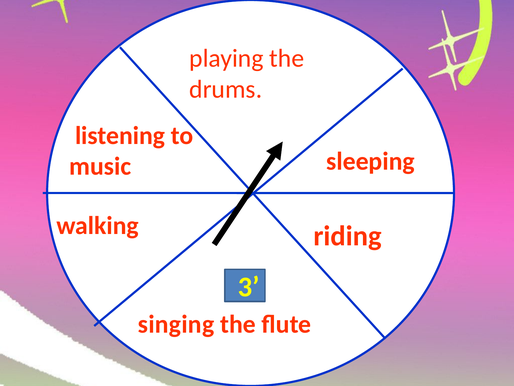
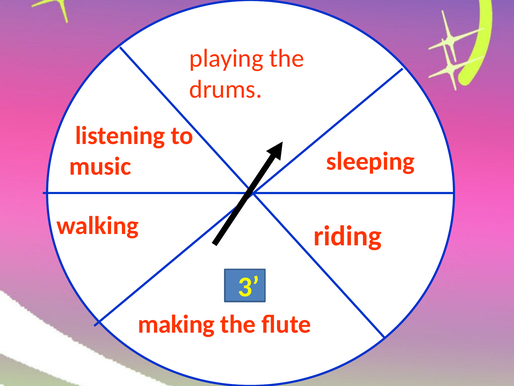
singing: singing -> making
